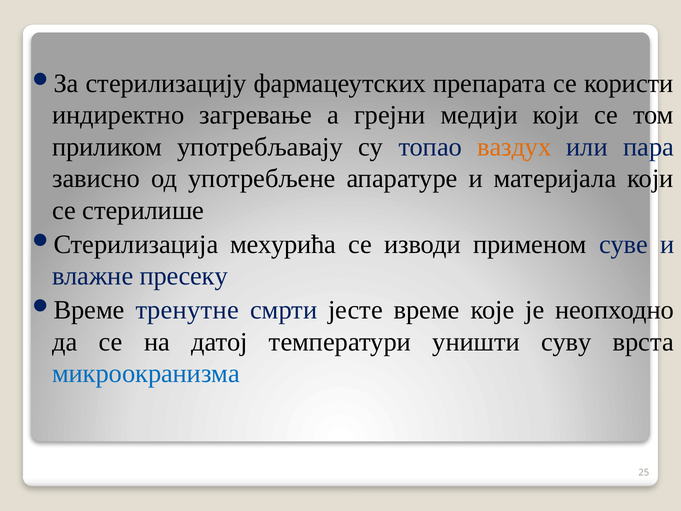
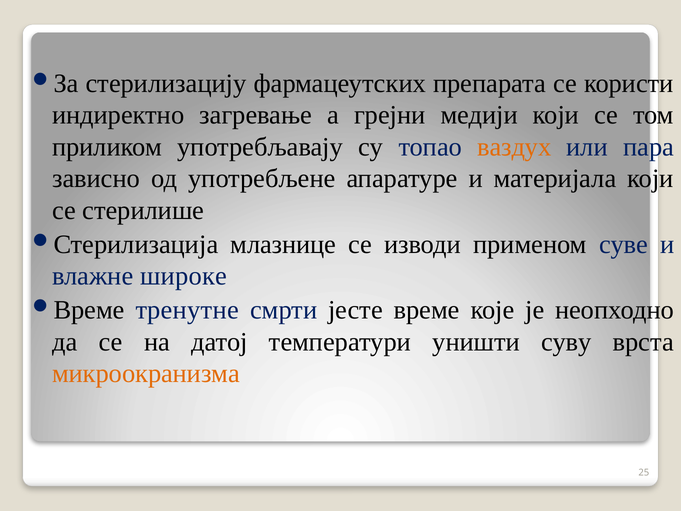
мехурића: мехурића -> млазнице
пресеку: пресеку -> широке
микроокранизма colour: blue -> orange
